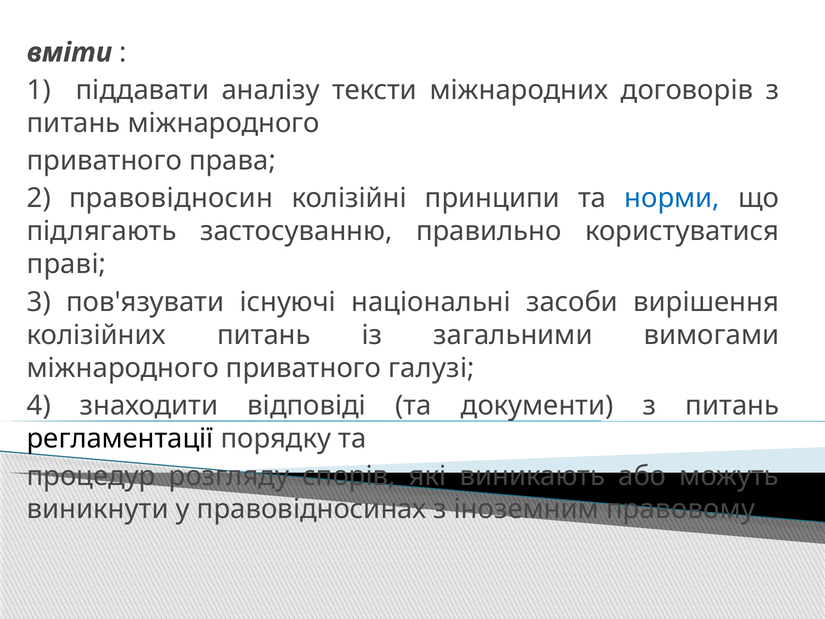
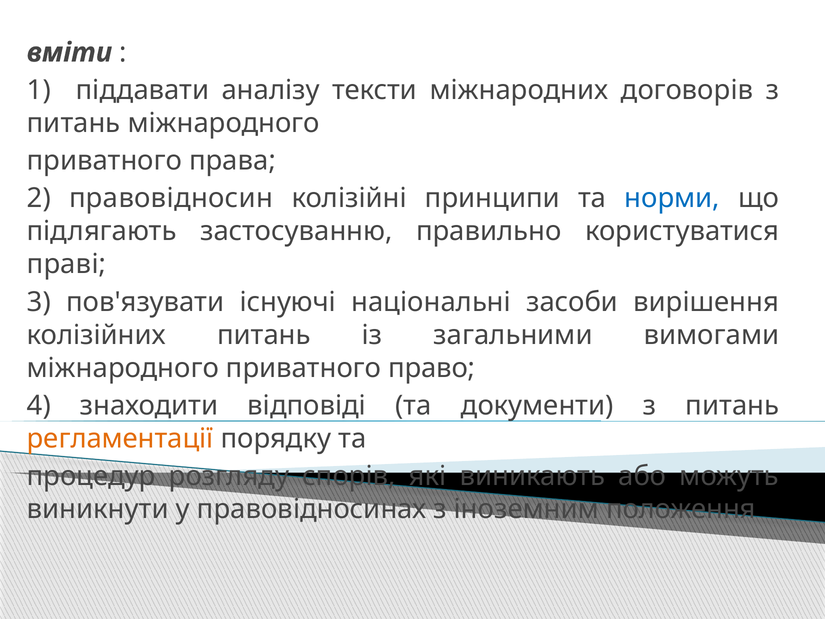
галузі: галузі -> право
регламентації colour: black -> orange
правовому: правовому -> положення
